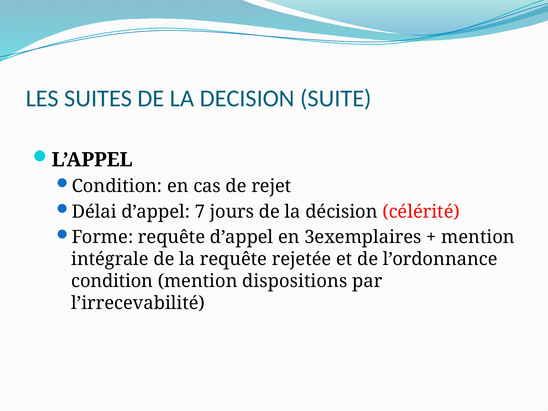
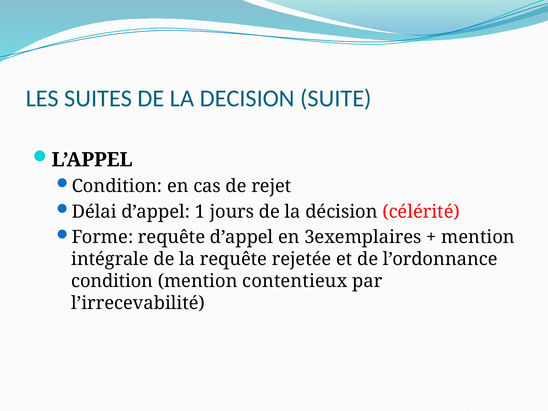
7: 7 -> 1
dispositions: dispositions -> contentieux
